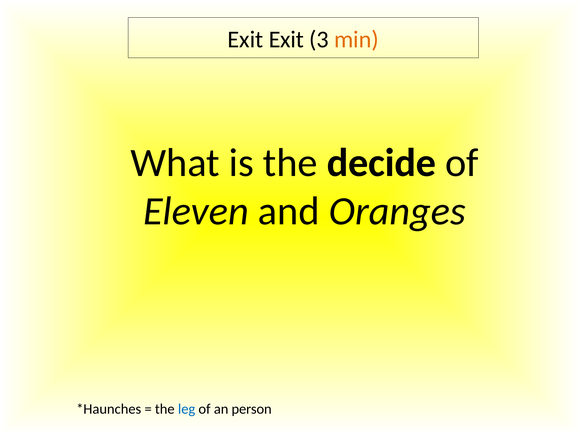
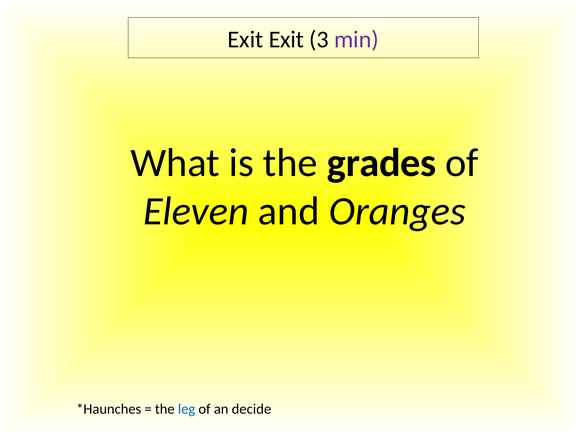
min colour: orange -> purple
decide: decide -> grades
person: person -> decide
